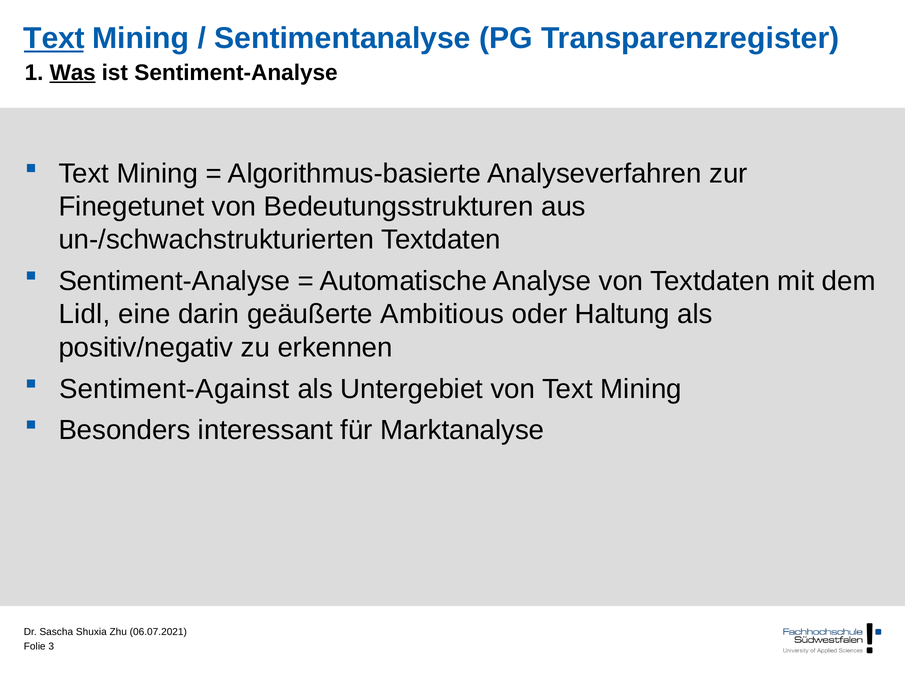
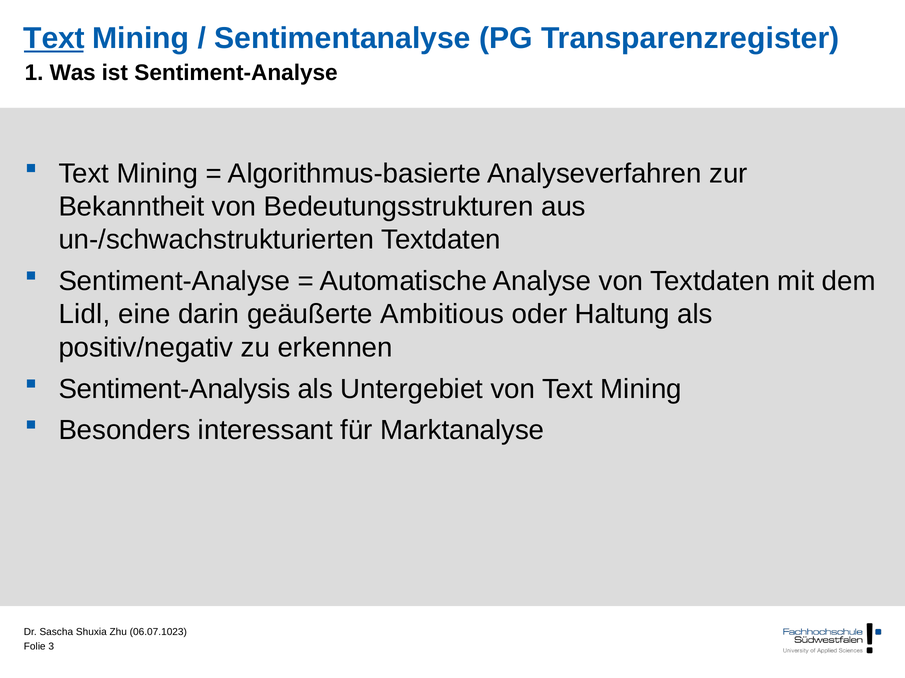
Was underline: present -> none
Finegetunet: Finegetunet -> Bekanntheit
Sentiment-Against: Sentiment-Against -> Sentiment-Analysis
06.07.2021: 06.07.2021 -> 06.07.1023
